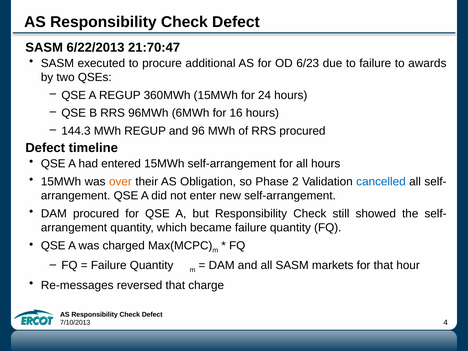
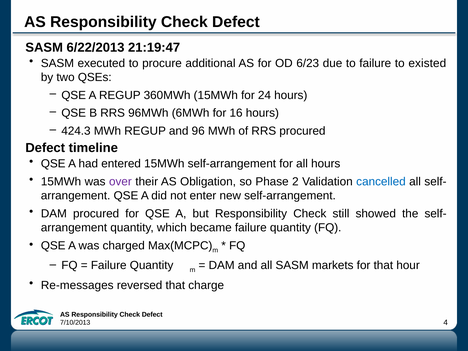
21:70:47: 21:70:47 -> 21:19:47
awards: awards -> existed
144.3: 144.3 -> 424.3
over colour: orange -> purple
